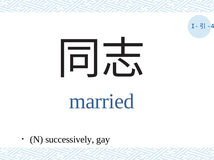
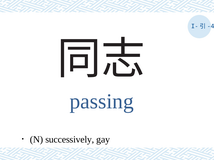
married: married -> passing
